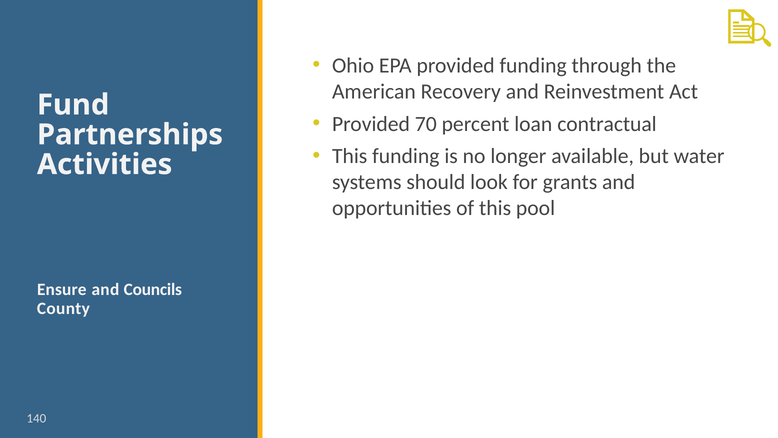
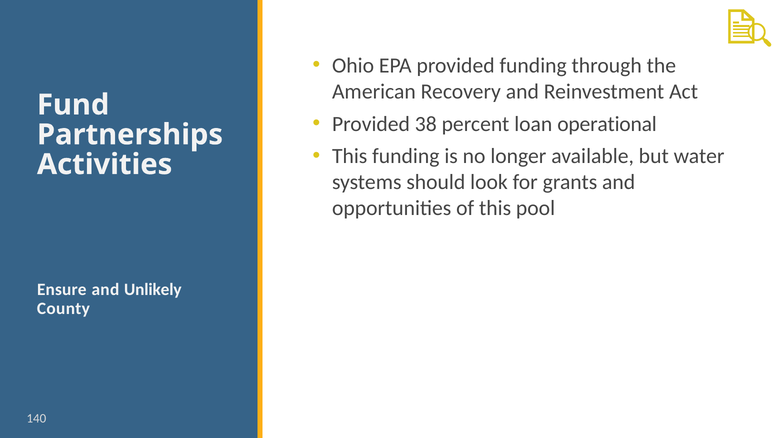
70: 70 -> 38
contractual: contractual -> operational
Councils: Councils -> Unlikely
